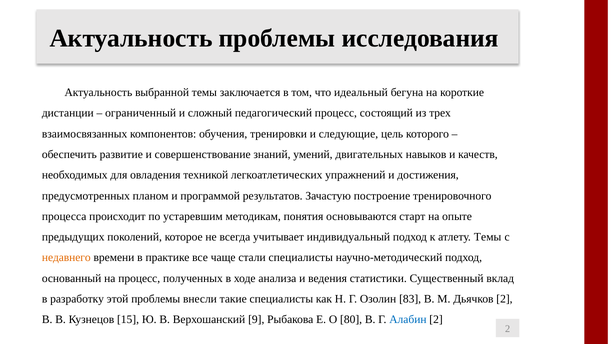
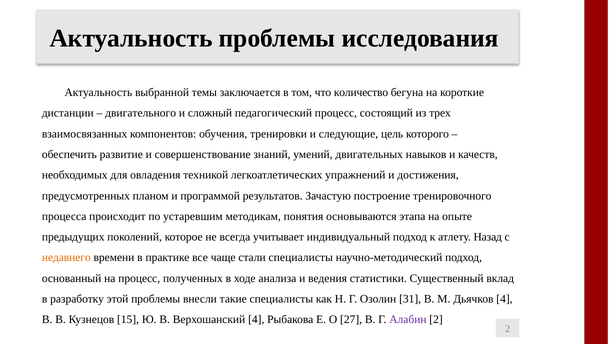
идеальный: идеальный -> количество
ограниченный: ограниченный -> двигательного
старт: старт -> этапа
атлету Темы: Темы -> Назад
83: 83 -> 31
Дьячков 2: 2 -> 4
Верхошанский 9: 9 -> 4
80: 80 -> 27
Алабин colour: blue -> purple
